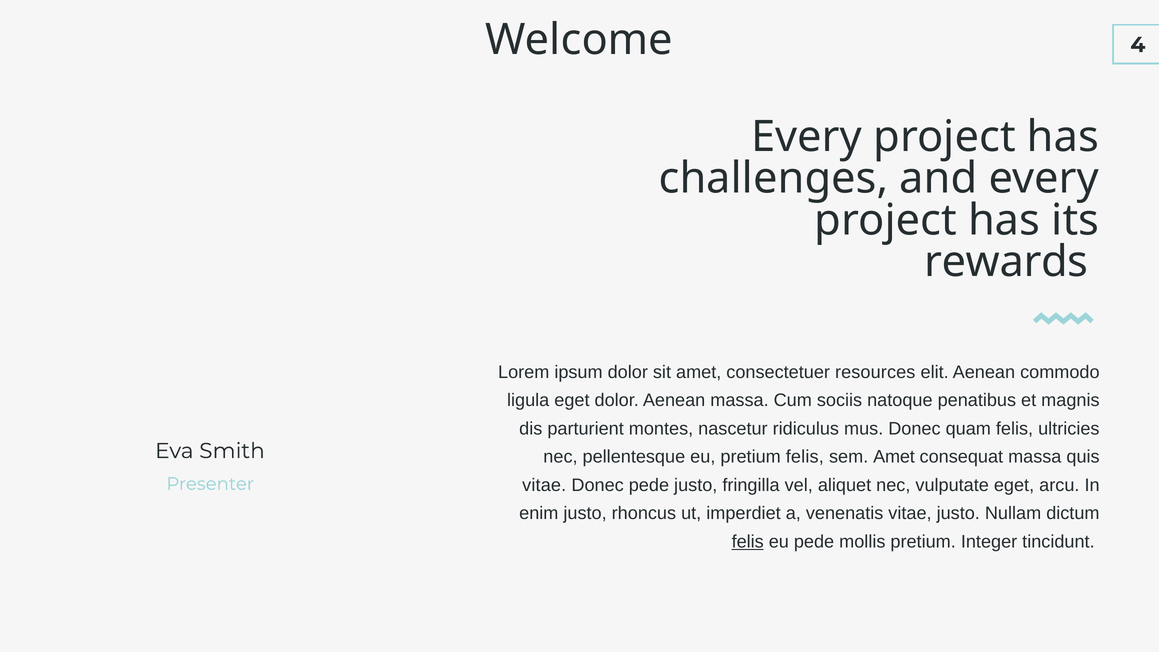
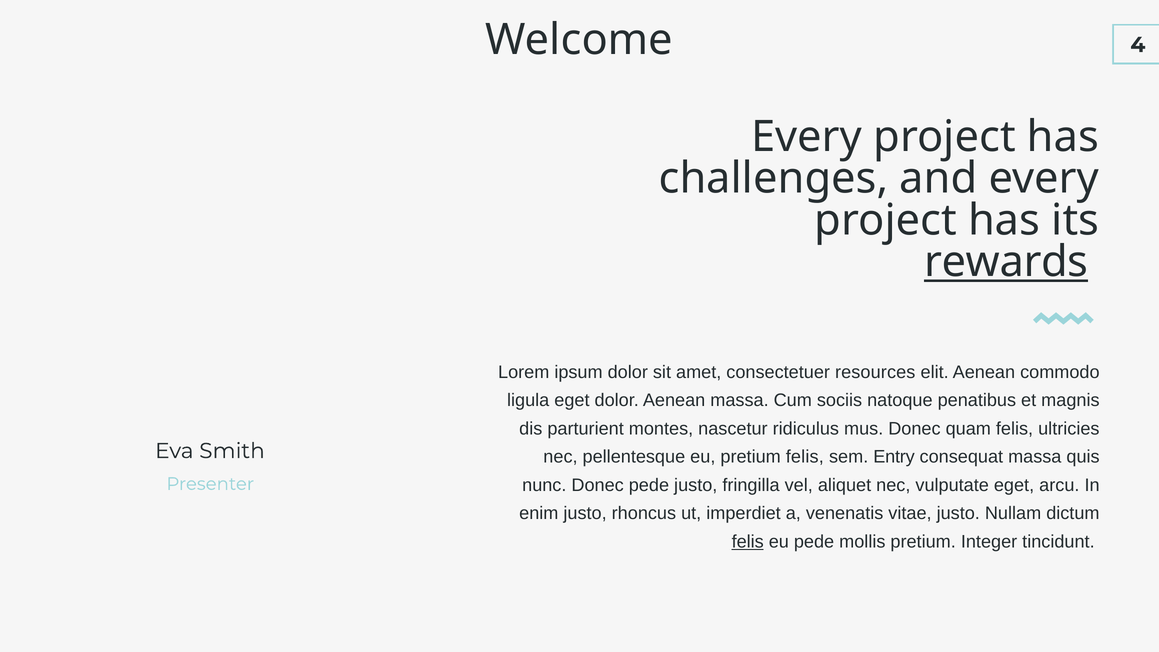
rewards underline: none -> present
sem Amet: Amet -> Entry
vitae at (544, 485): vitae -> nunc
